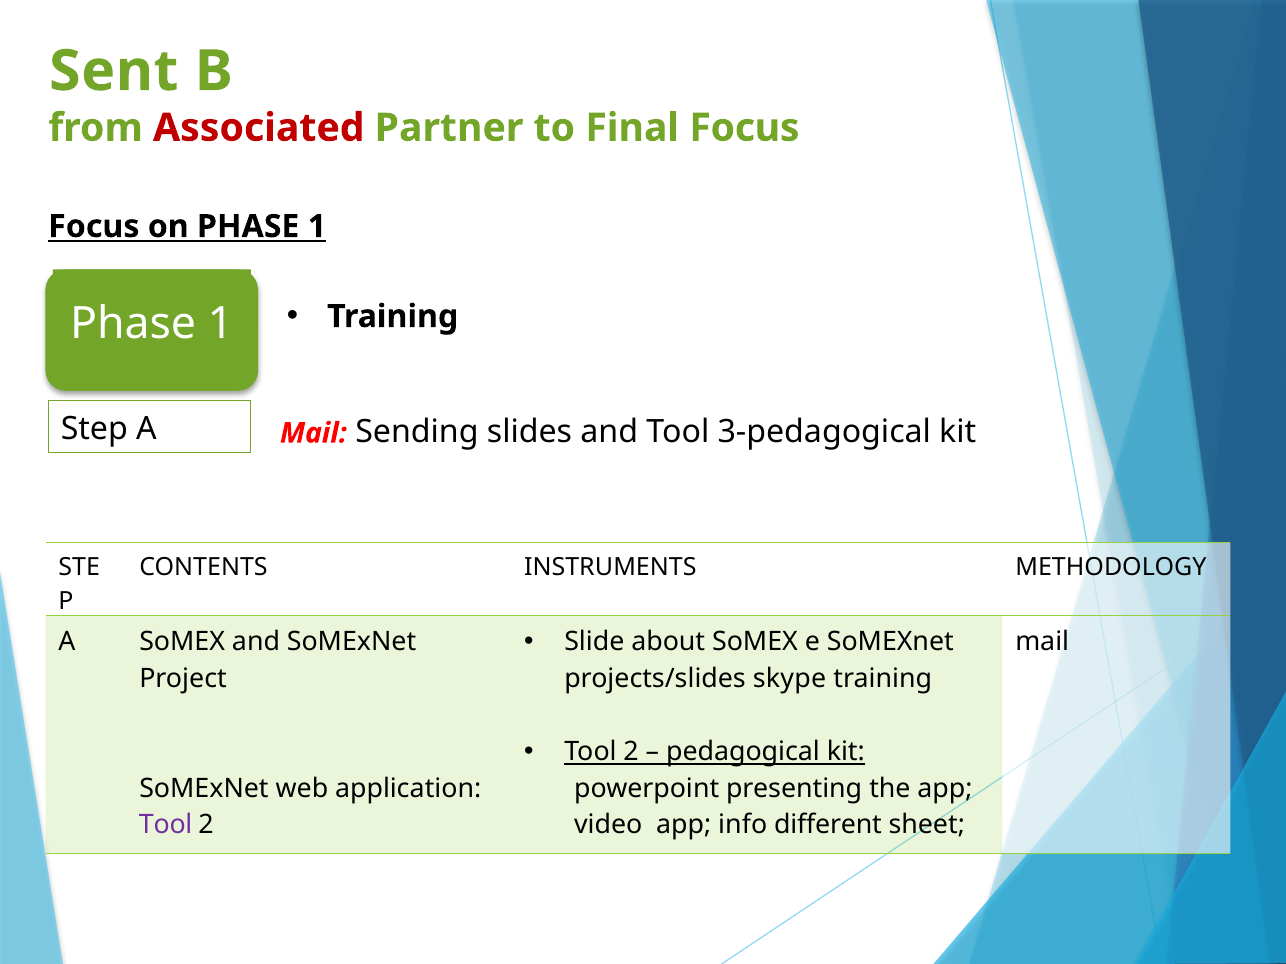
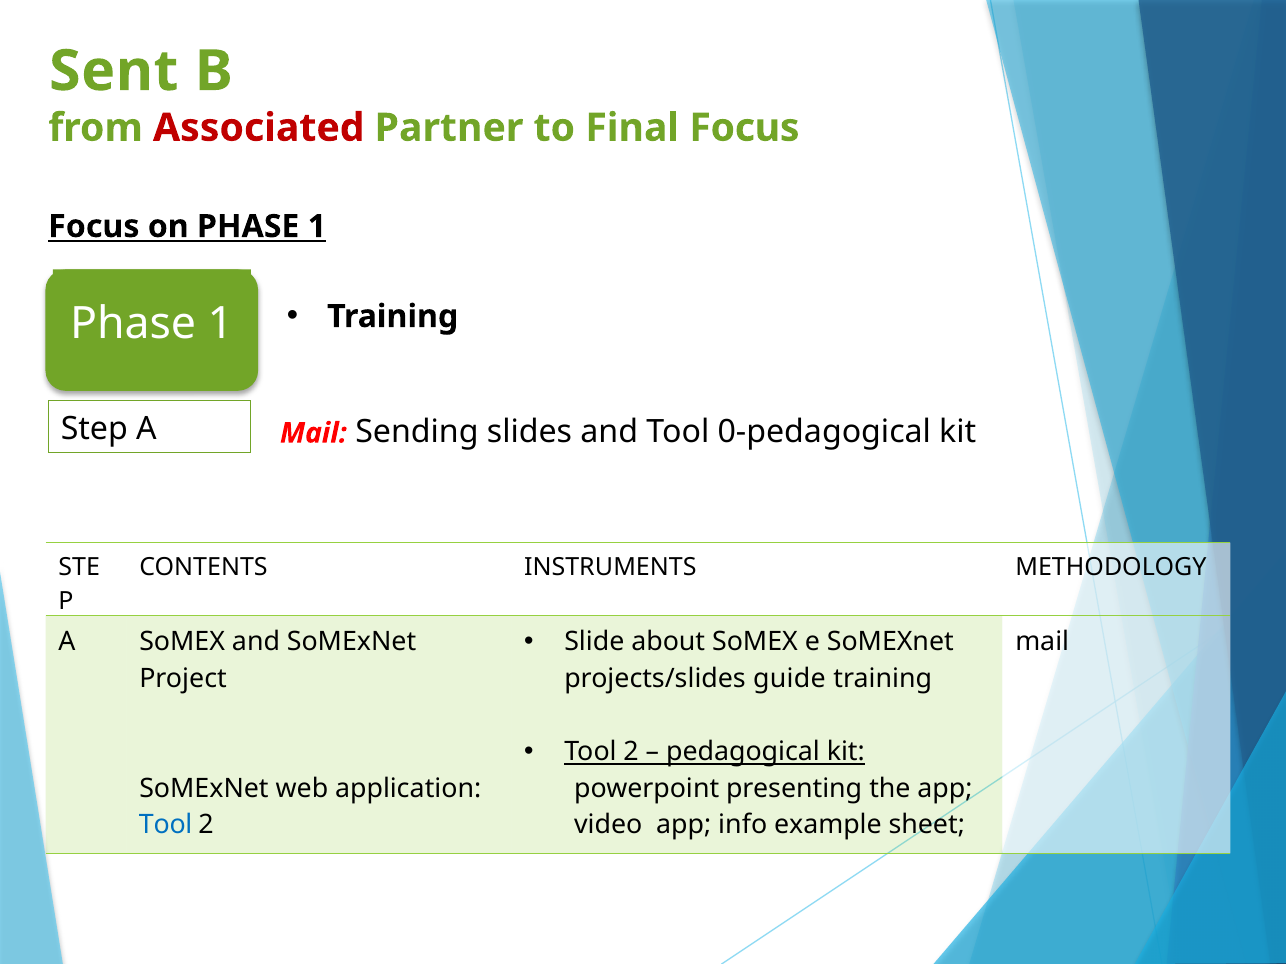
3-pedagogical: 3-pedagogical -> 0-pedagogical
skype: skype -> guide
Tool at (166, 826) colour: purple -> blue
different: different -> example
